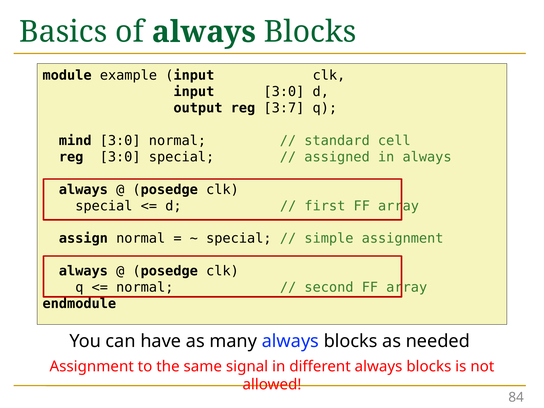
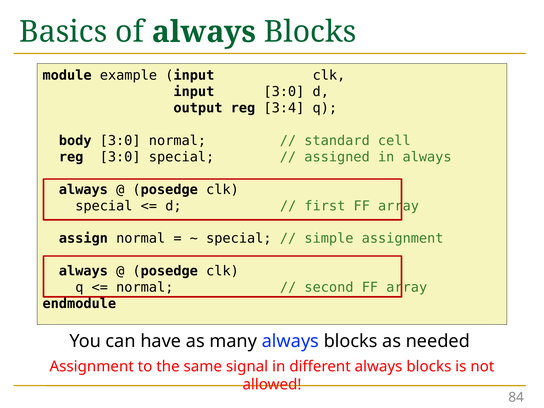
3:7: 3:7 -> 3:4
mind: mind -> body
